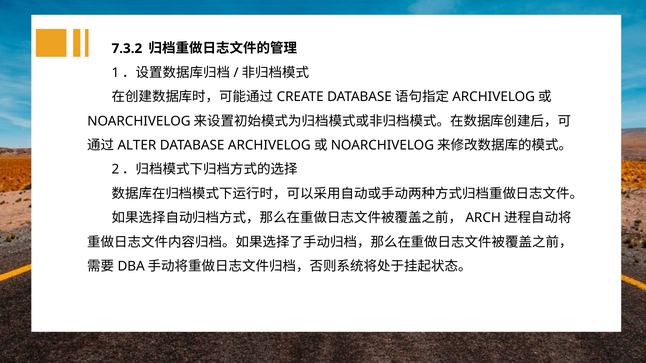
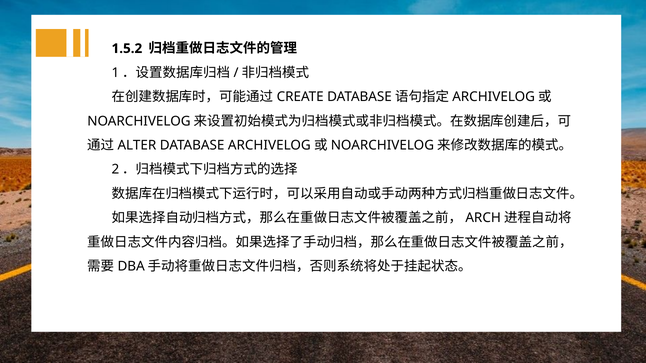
7.3.2: 7.3.2 -> 1.5.2
